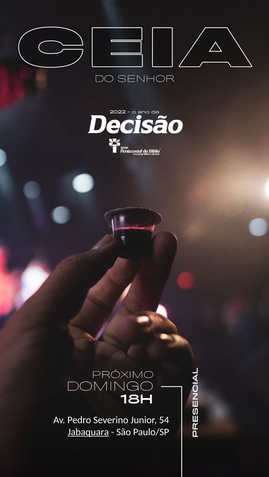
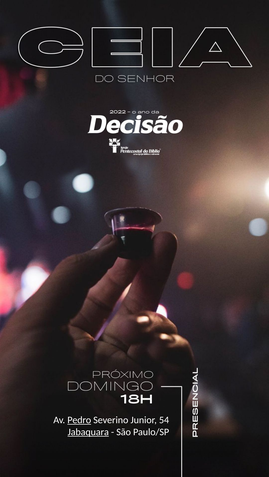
Pedro underline: none -> present
